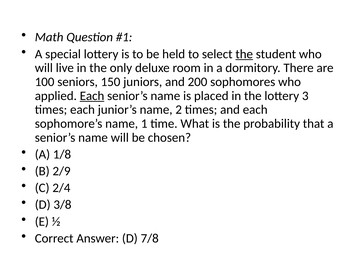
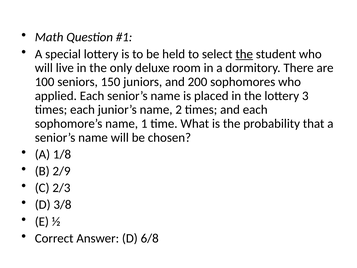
Each at (92, 96) underline: present -> none
2/4: 2/4 -> 2/3
7/8: 7/8 -> 6/8
